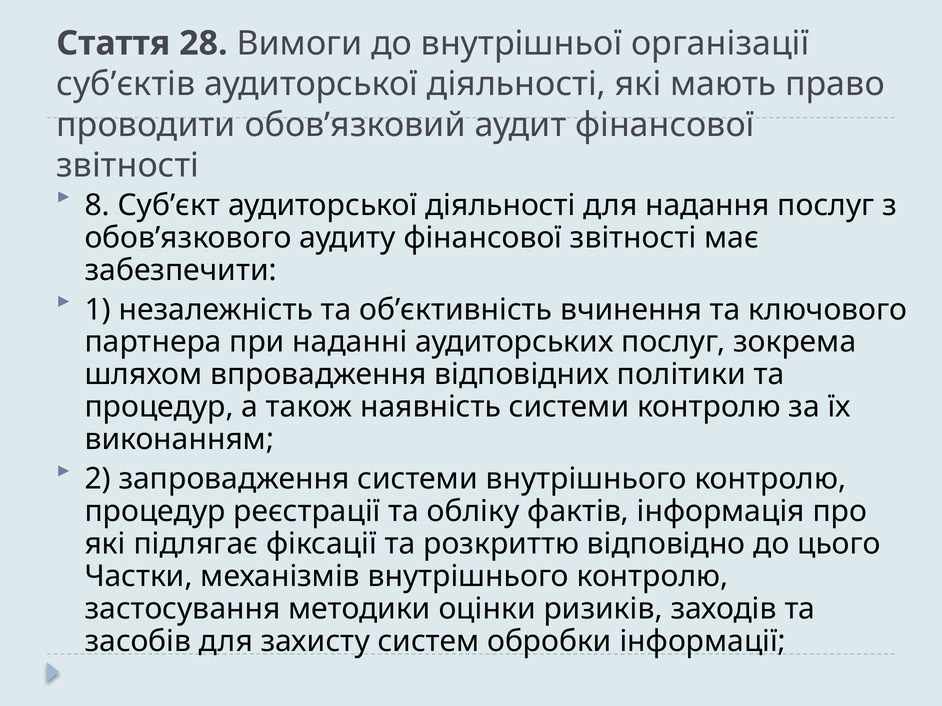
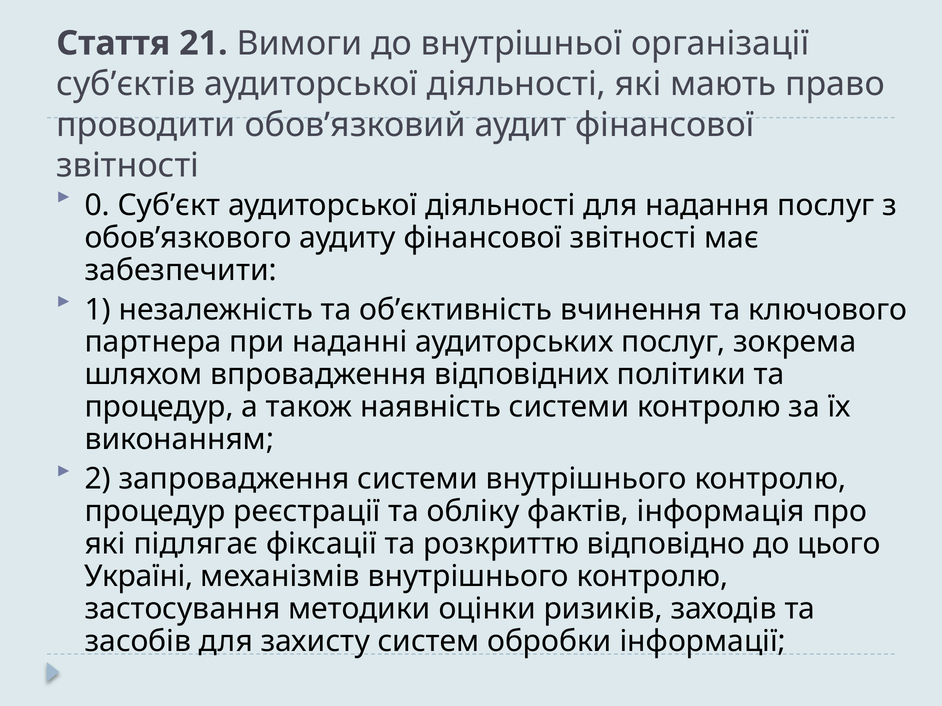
28: 28 -> 21
8: 8 -> 0
Частки: Частки -> Україні
